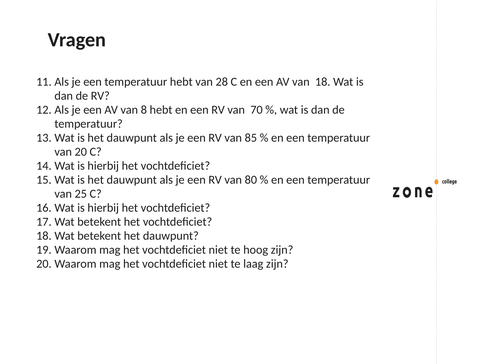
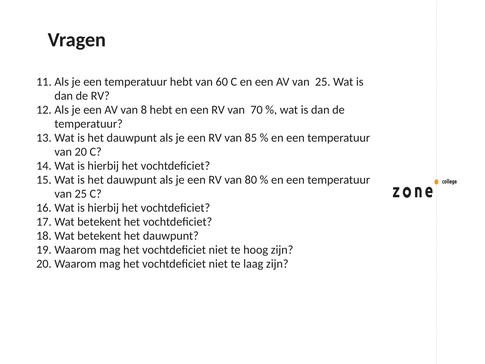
28: 28 -> 60
AV van 18: 18 -> 25
